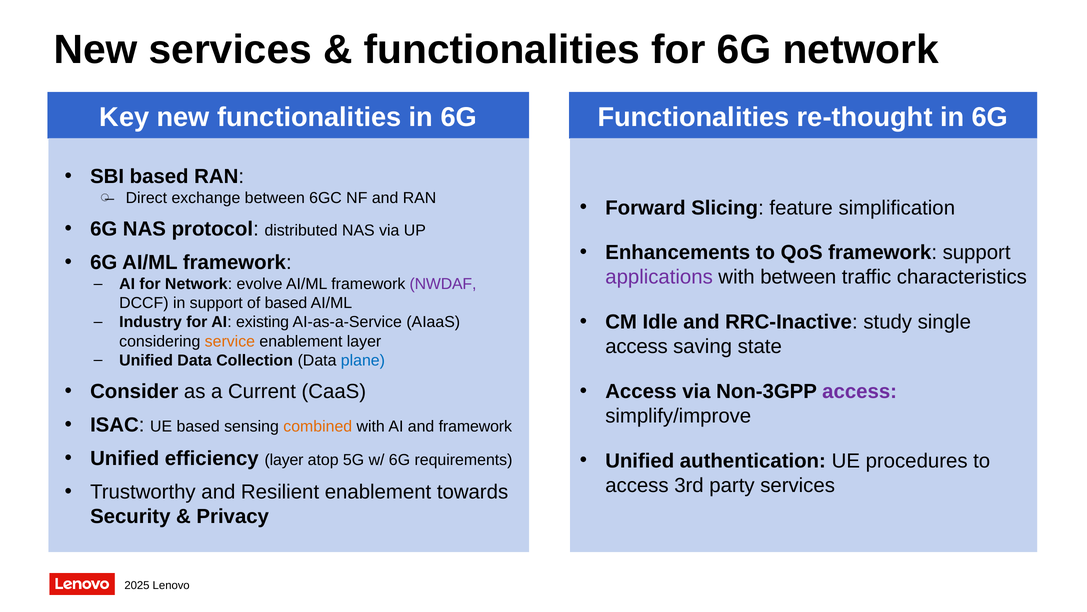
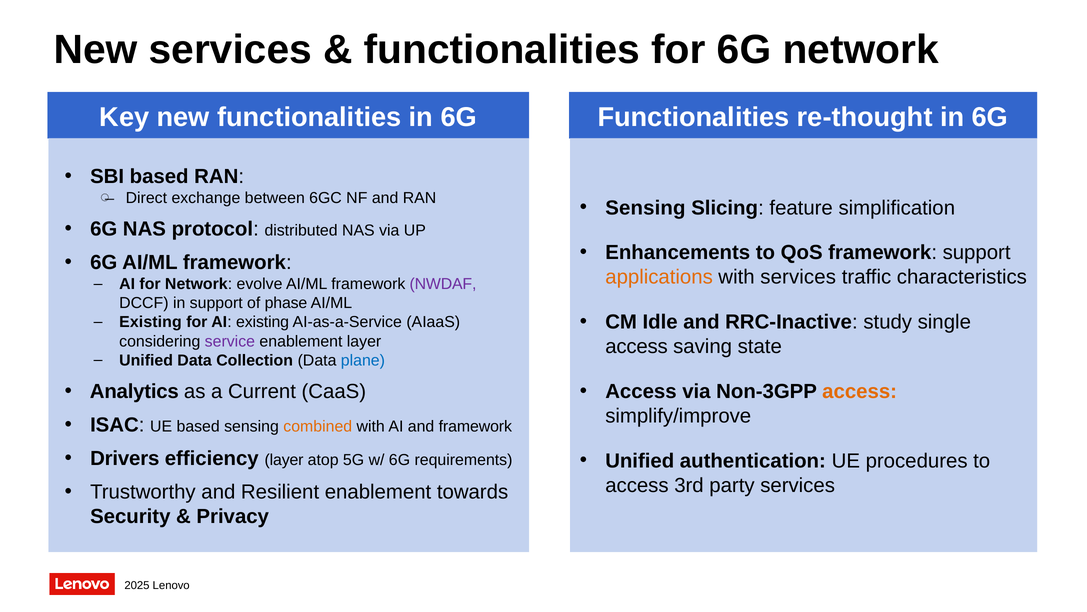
Forward at (645, 208): Forward -> Sensing
applications colour: purple -> orange
with between: between -> services
of based: based -> phase
Industry at (151, 322): Industry -> Existing
service colour: orange -> purple
Consider: Consider -> Analytics
access at (860, 391) colour: purple -> orange
Unified at (125, 458): Unified -> Drivers
